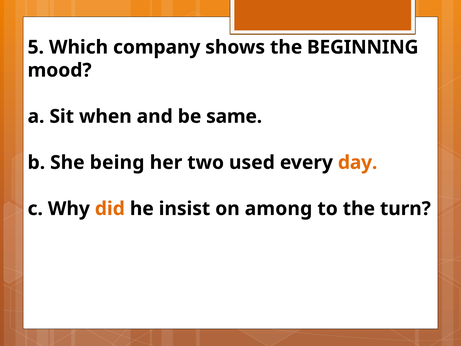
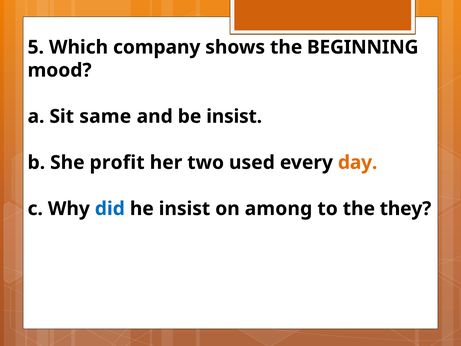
when: when -> same
be same: same -> insist
being: being -> profit
did colour: orange -> blue
turn: turn -> they
